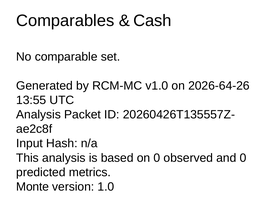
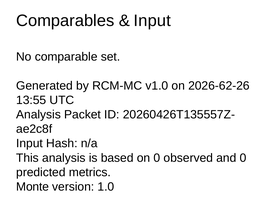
Cash at (152, 20): Cash -> Input
2026-64-26: 2026-64-26 -> 2026-62-26
